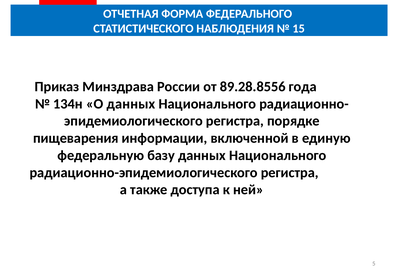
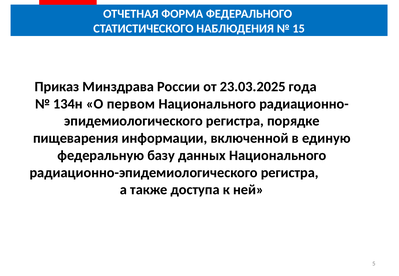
89.28.8556: 89.28.8556 -> 23.03.2025
О данных: данных -> первом
